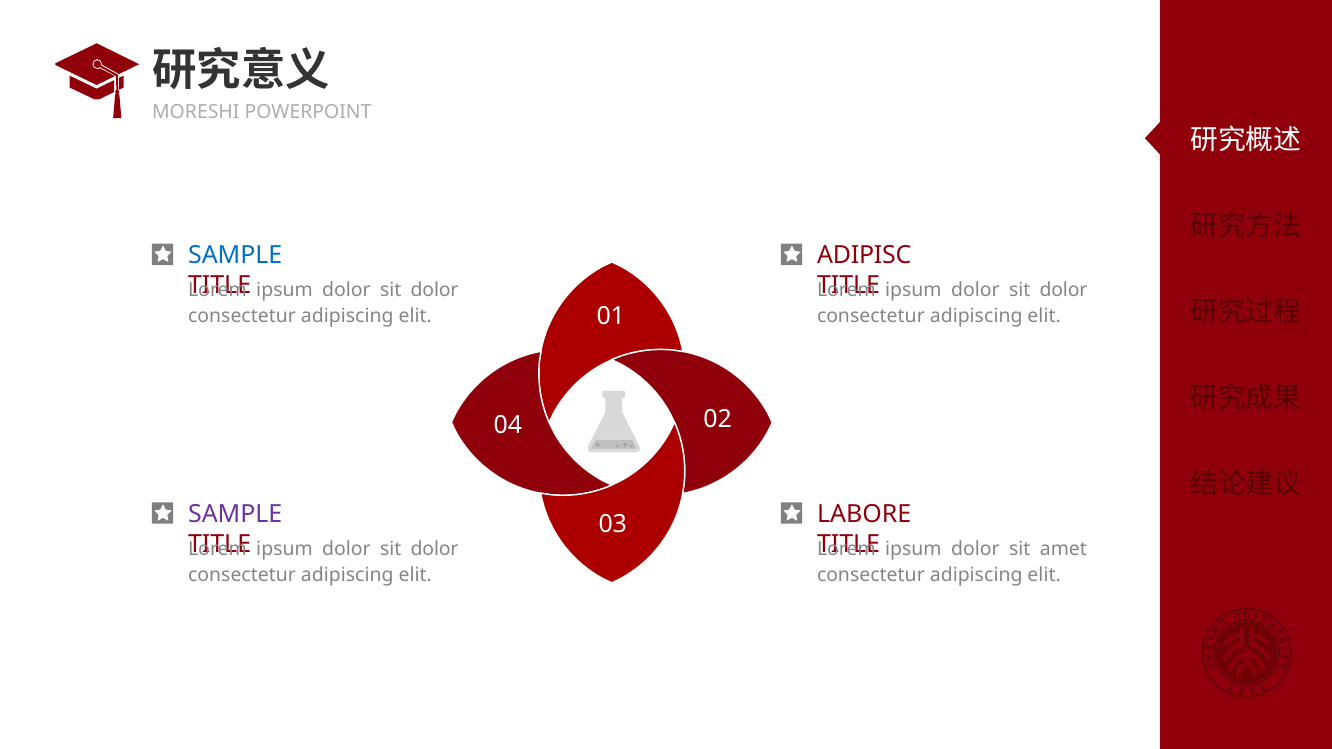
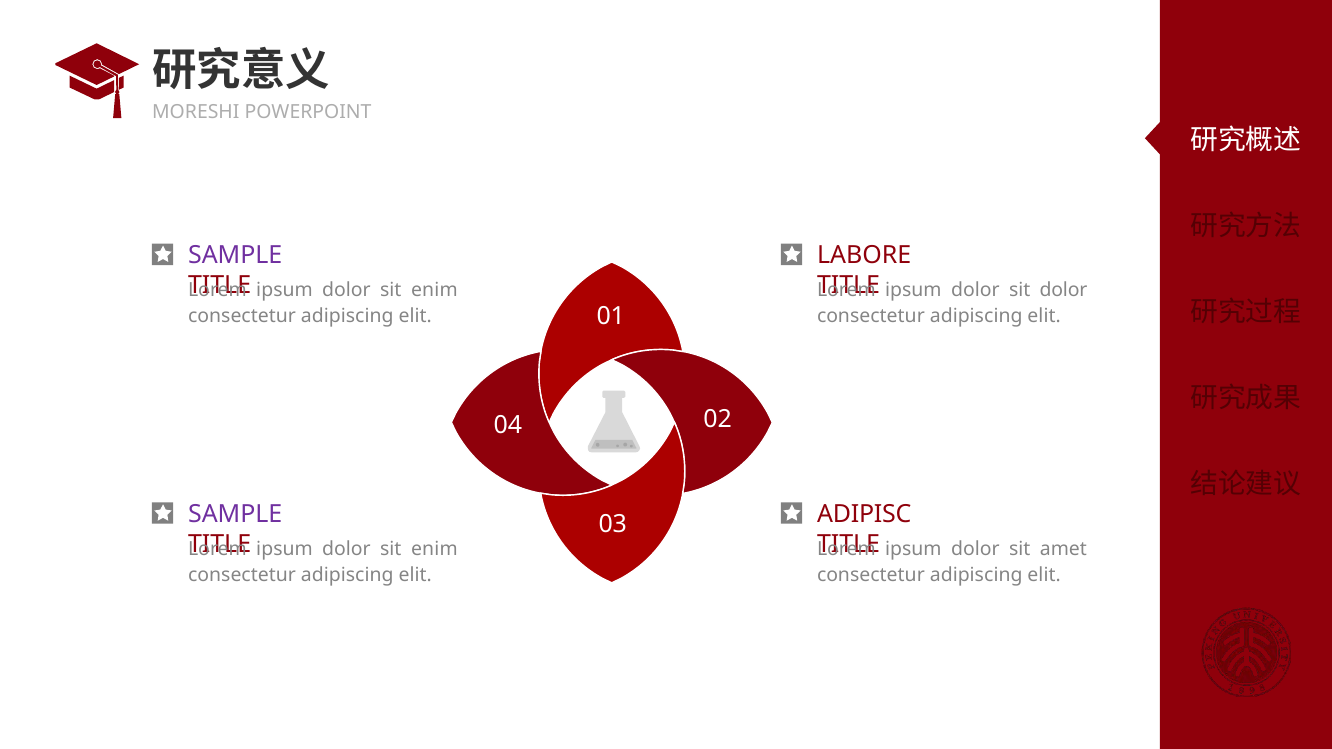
SAMPLE at (235, 255) colour: blue -> purple
ADIPISC: ADIPISC -> LABORE
dolor at (435, 291): dolor -> enim
LABORE: LABORE -> ADIPISC
dolor at (435, 549): dolor -> enim
